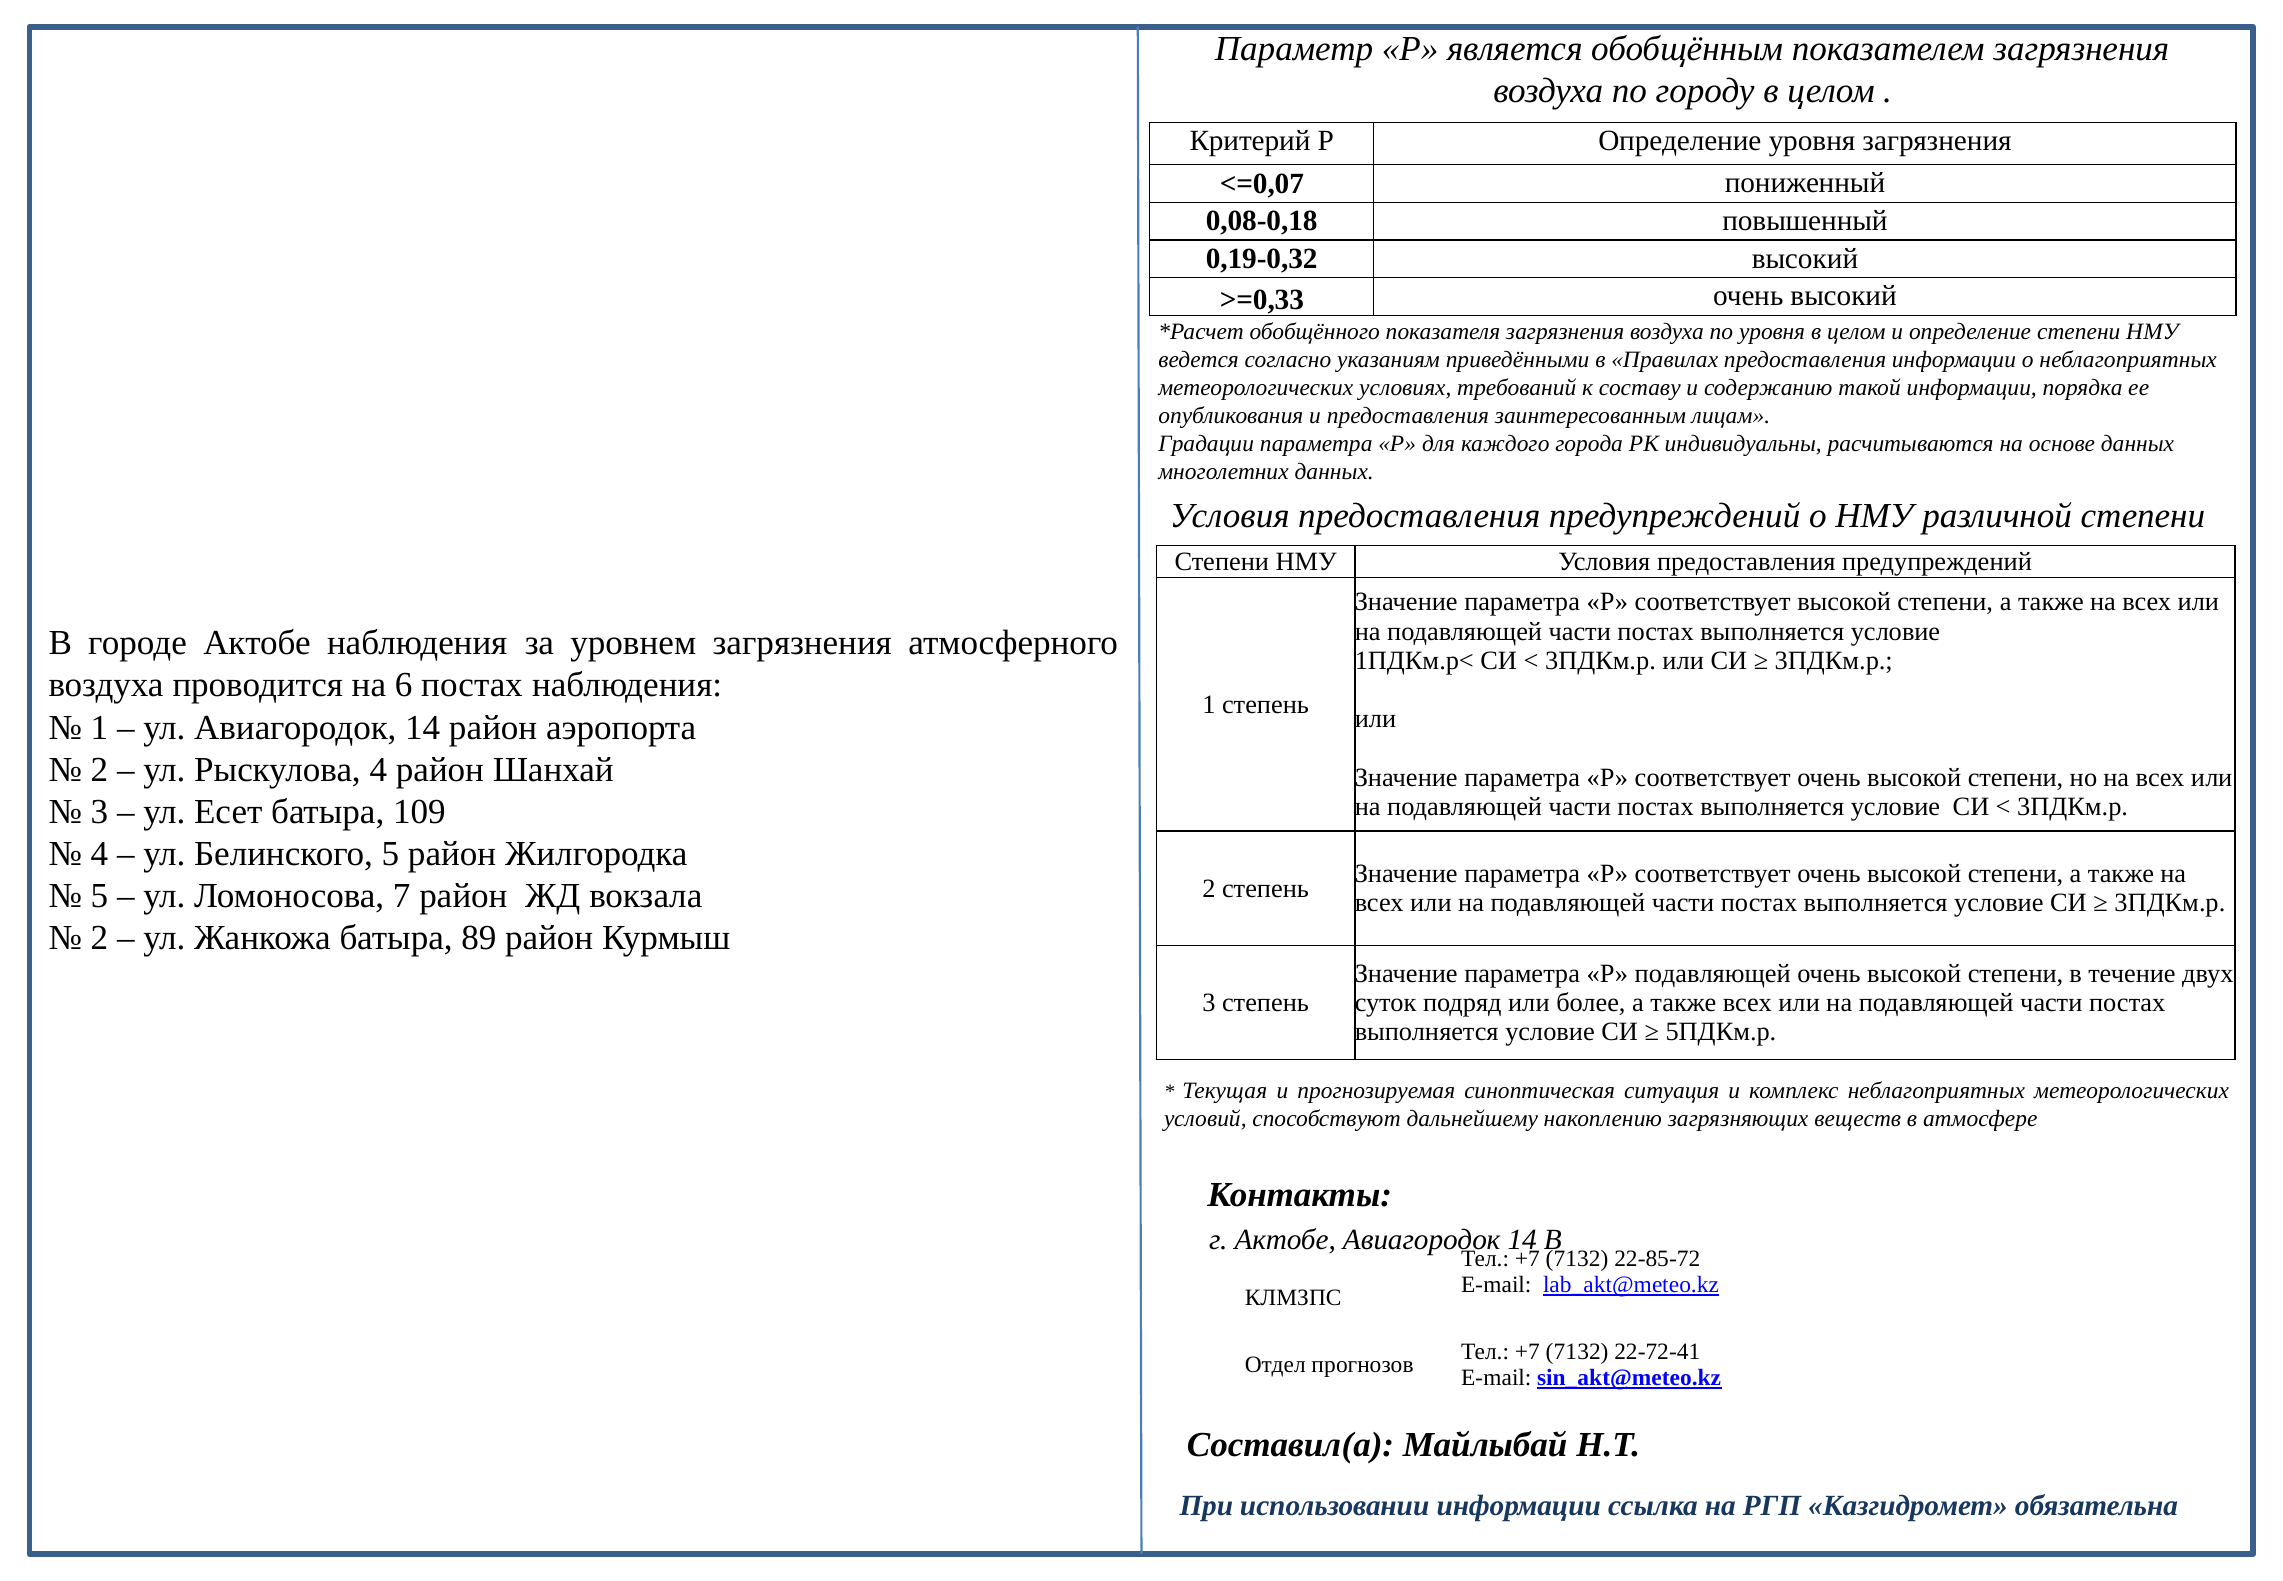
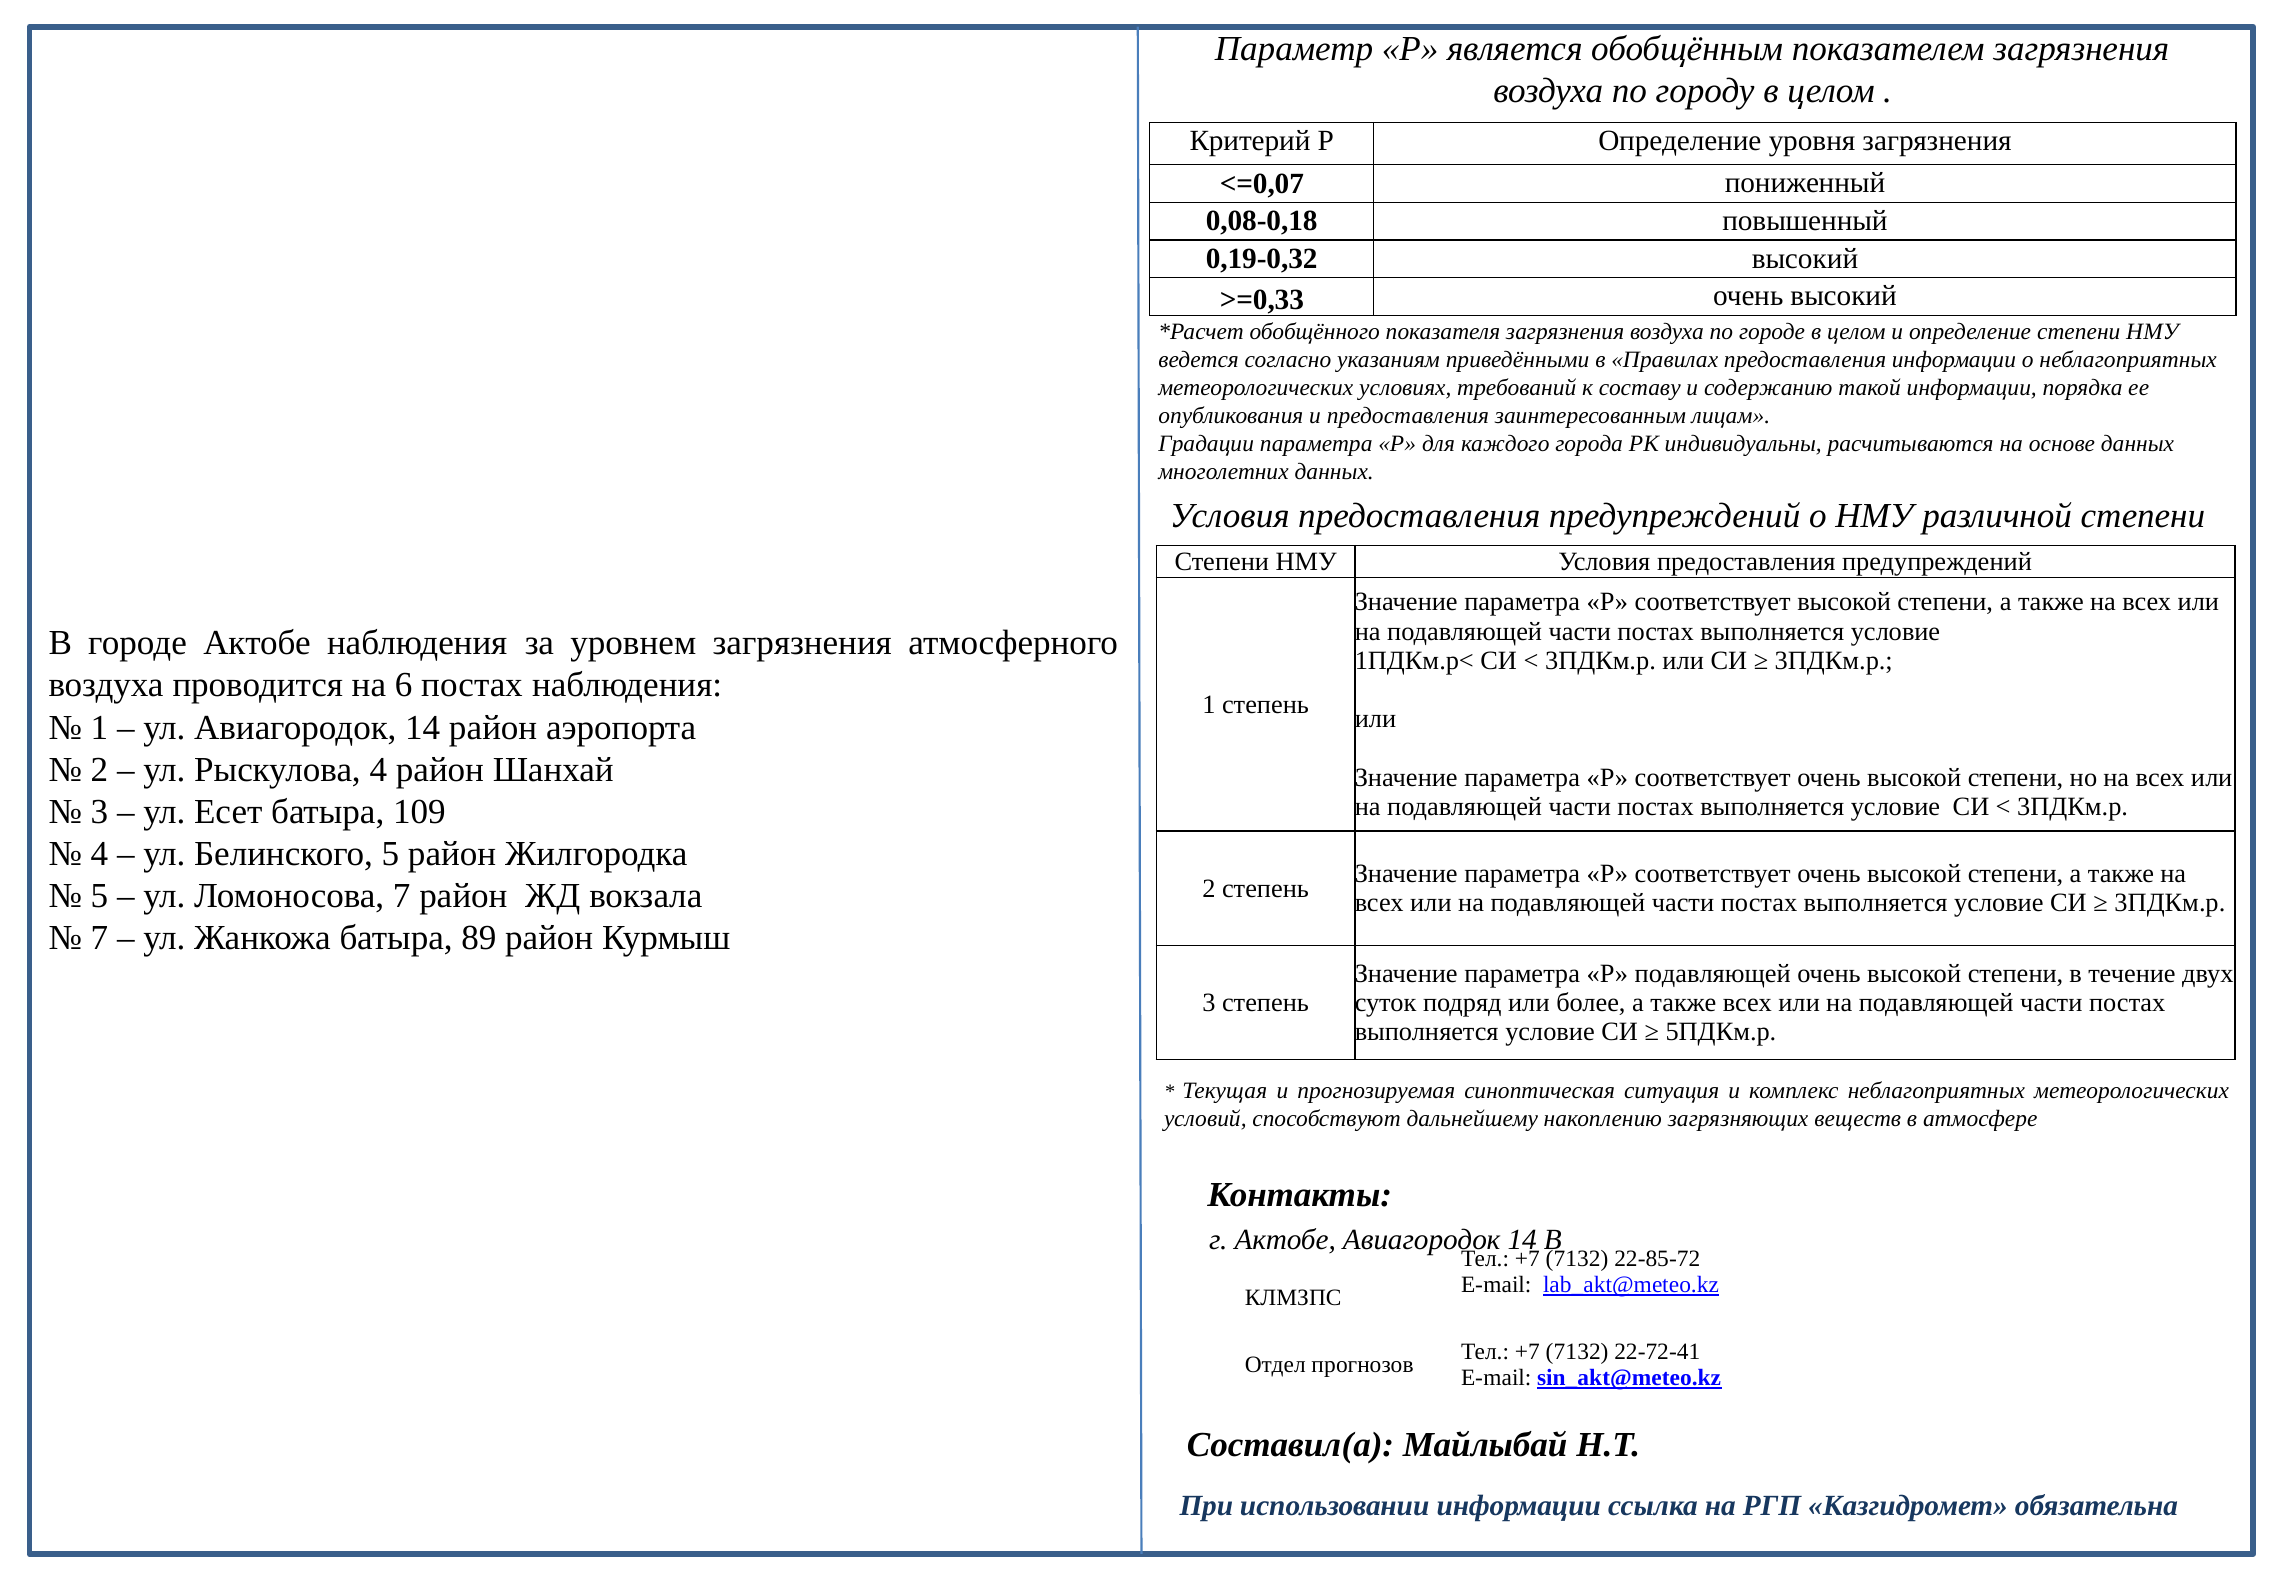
по уровня: уровня -> городе
2 at (99, 938): 2 -> 7
